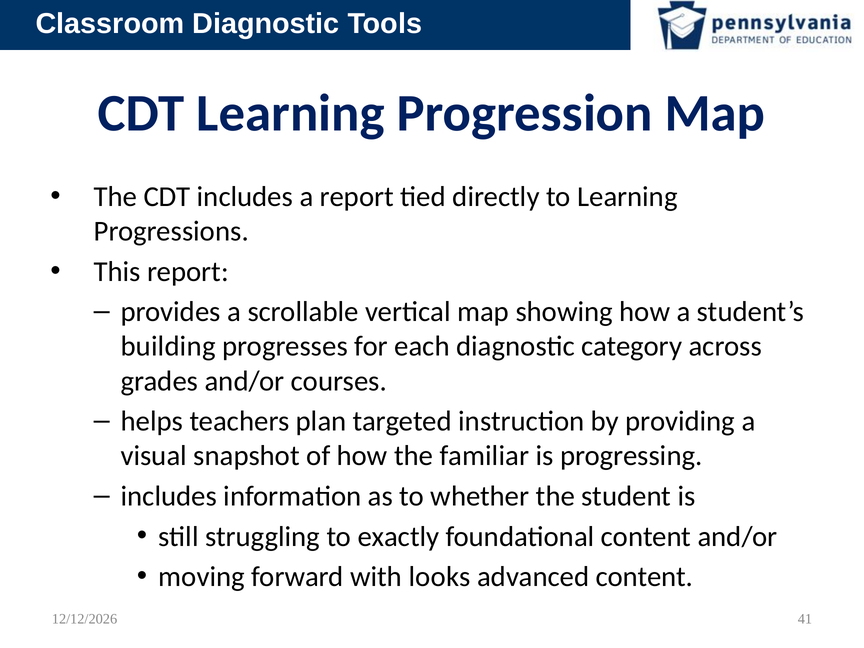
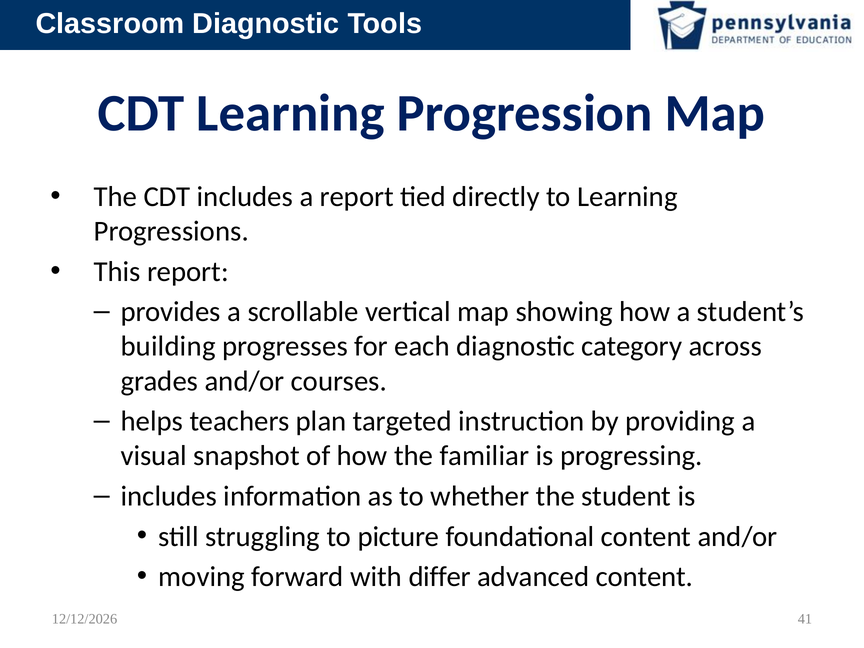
exactly: exactly -> picture
looks: looks -> differ
